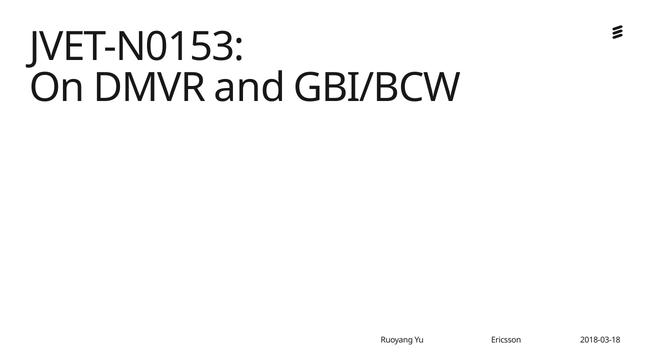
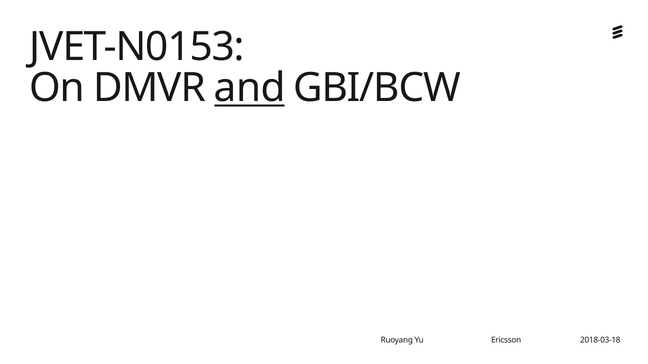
and underline: none -> present
